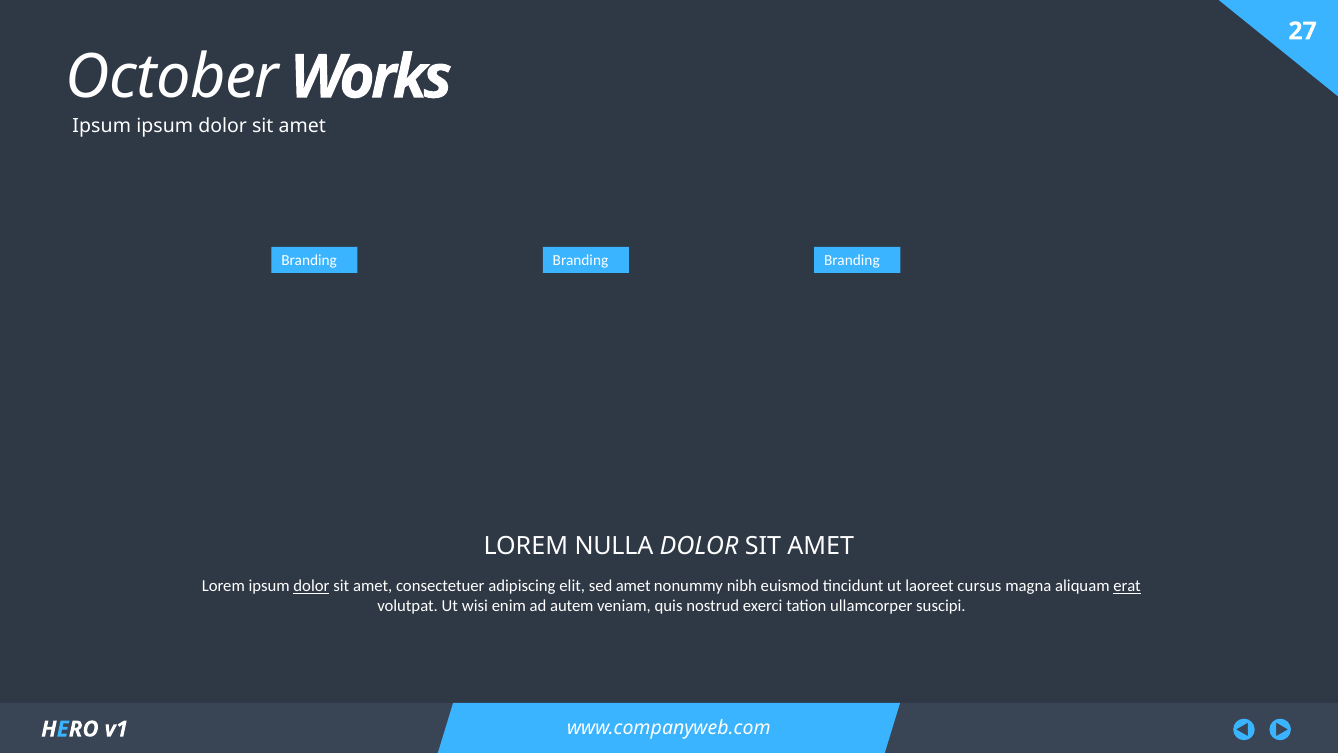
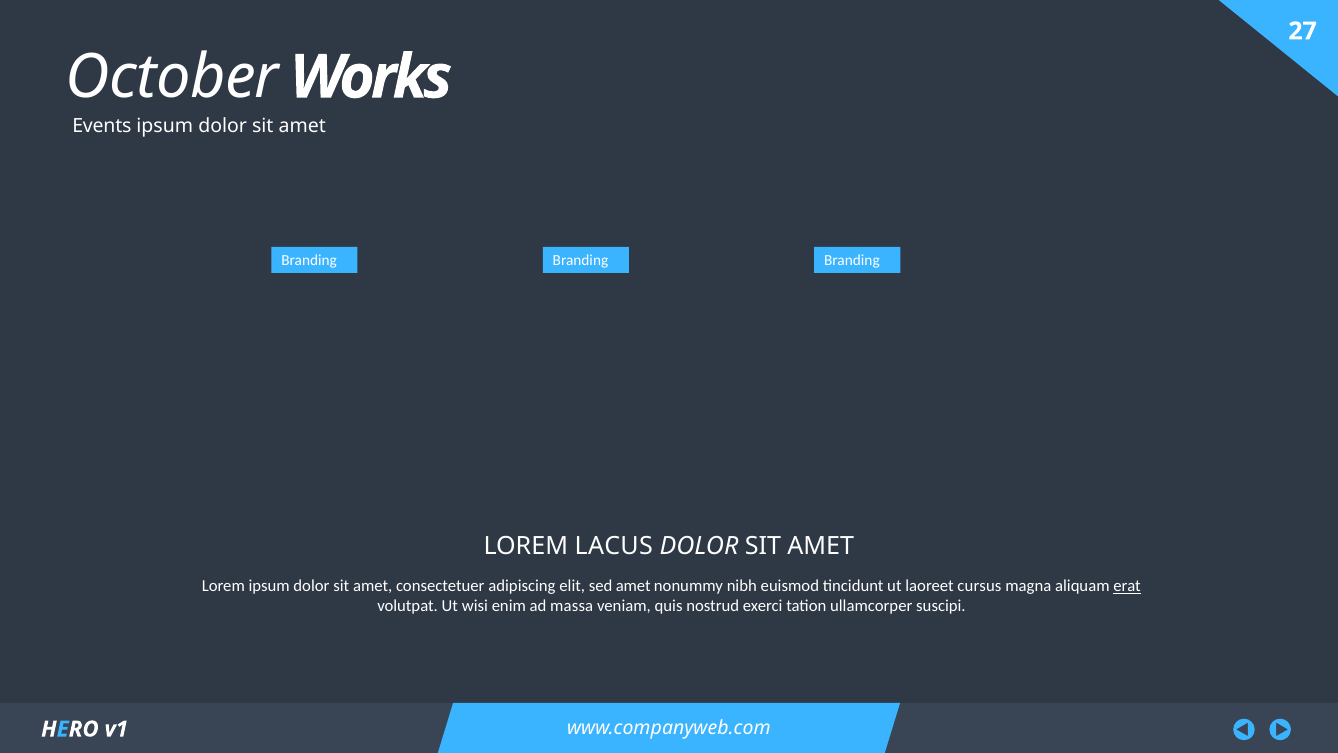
Ipsum at (102, 126): Ipsum -> Events
NULLA: NULLA -> LACUS
dolor at (311, 586) underline: present -> none
autem: autem -> massa
